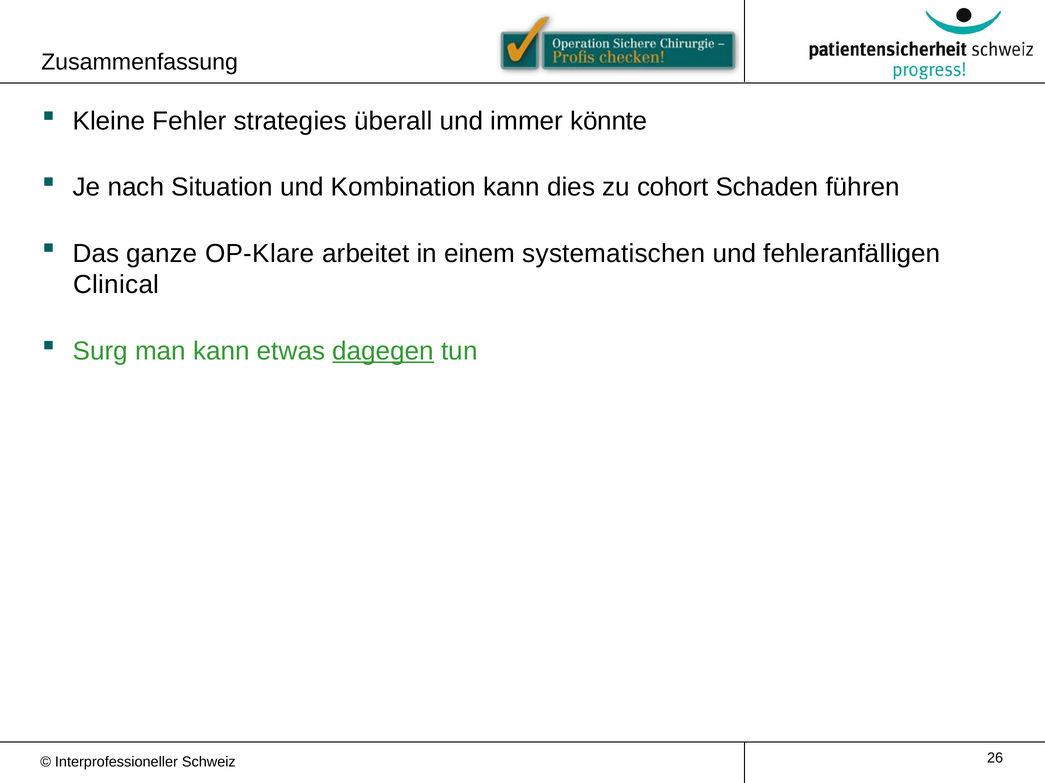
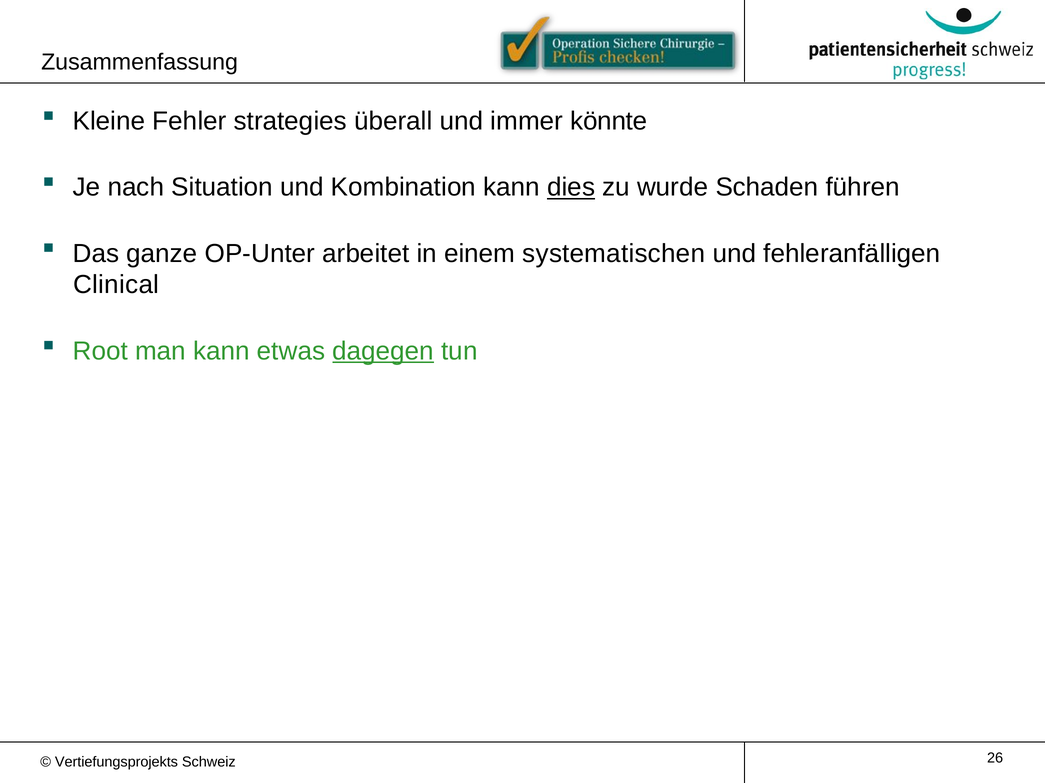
dies underline: none -> present
cohort: cohort -> wurde
OP-Klare: OP-Klare -> OP-Unter
Surg: Surg -> Root
Interprofessioneller: Interprofessioneller -> Vertiefungsprojekts
